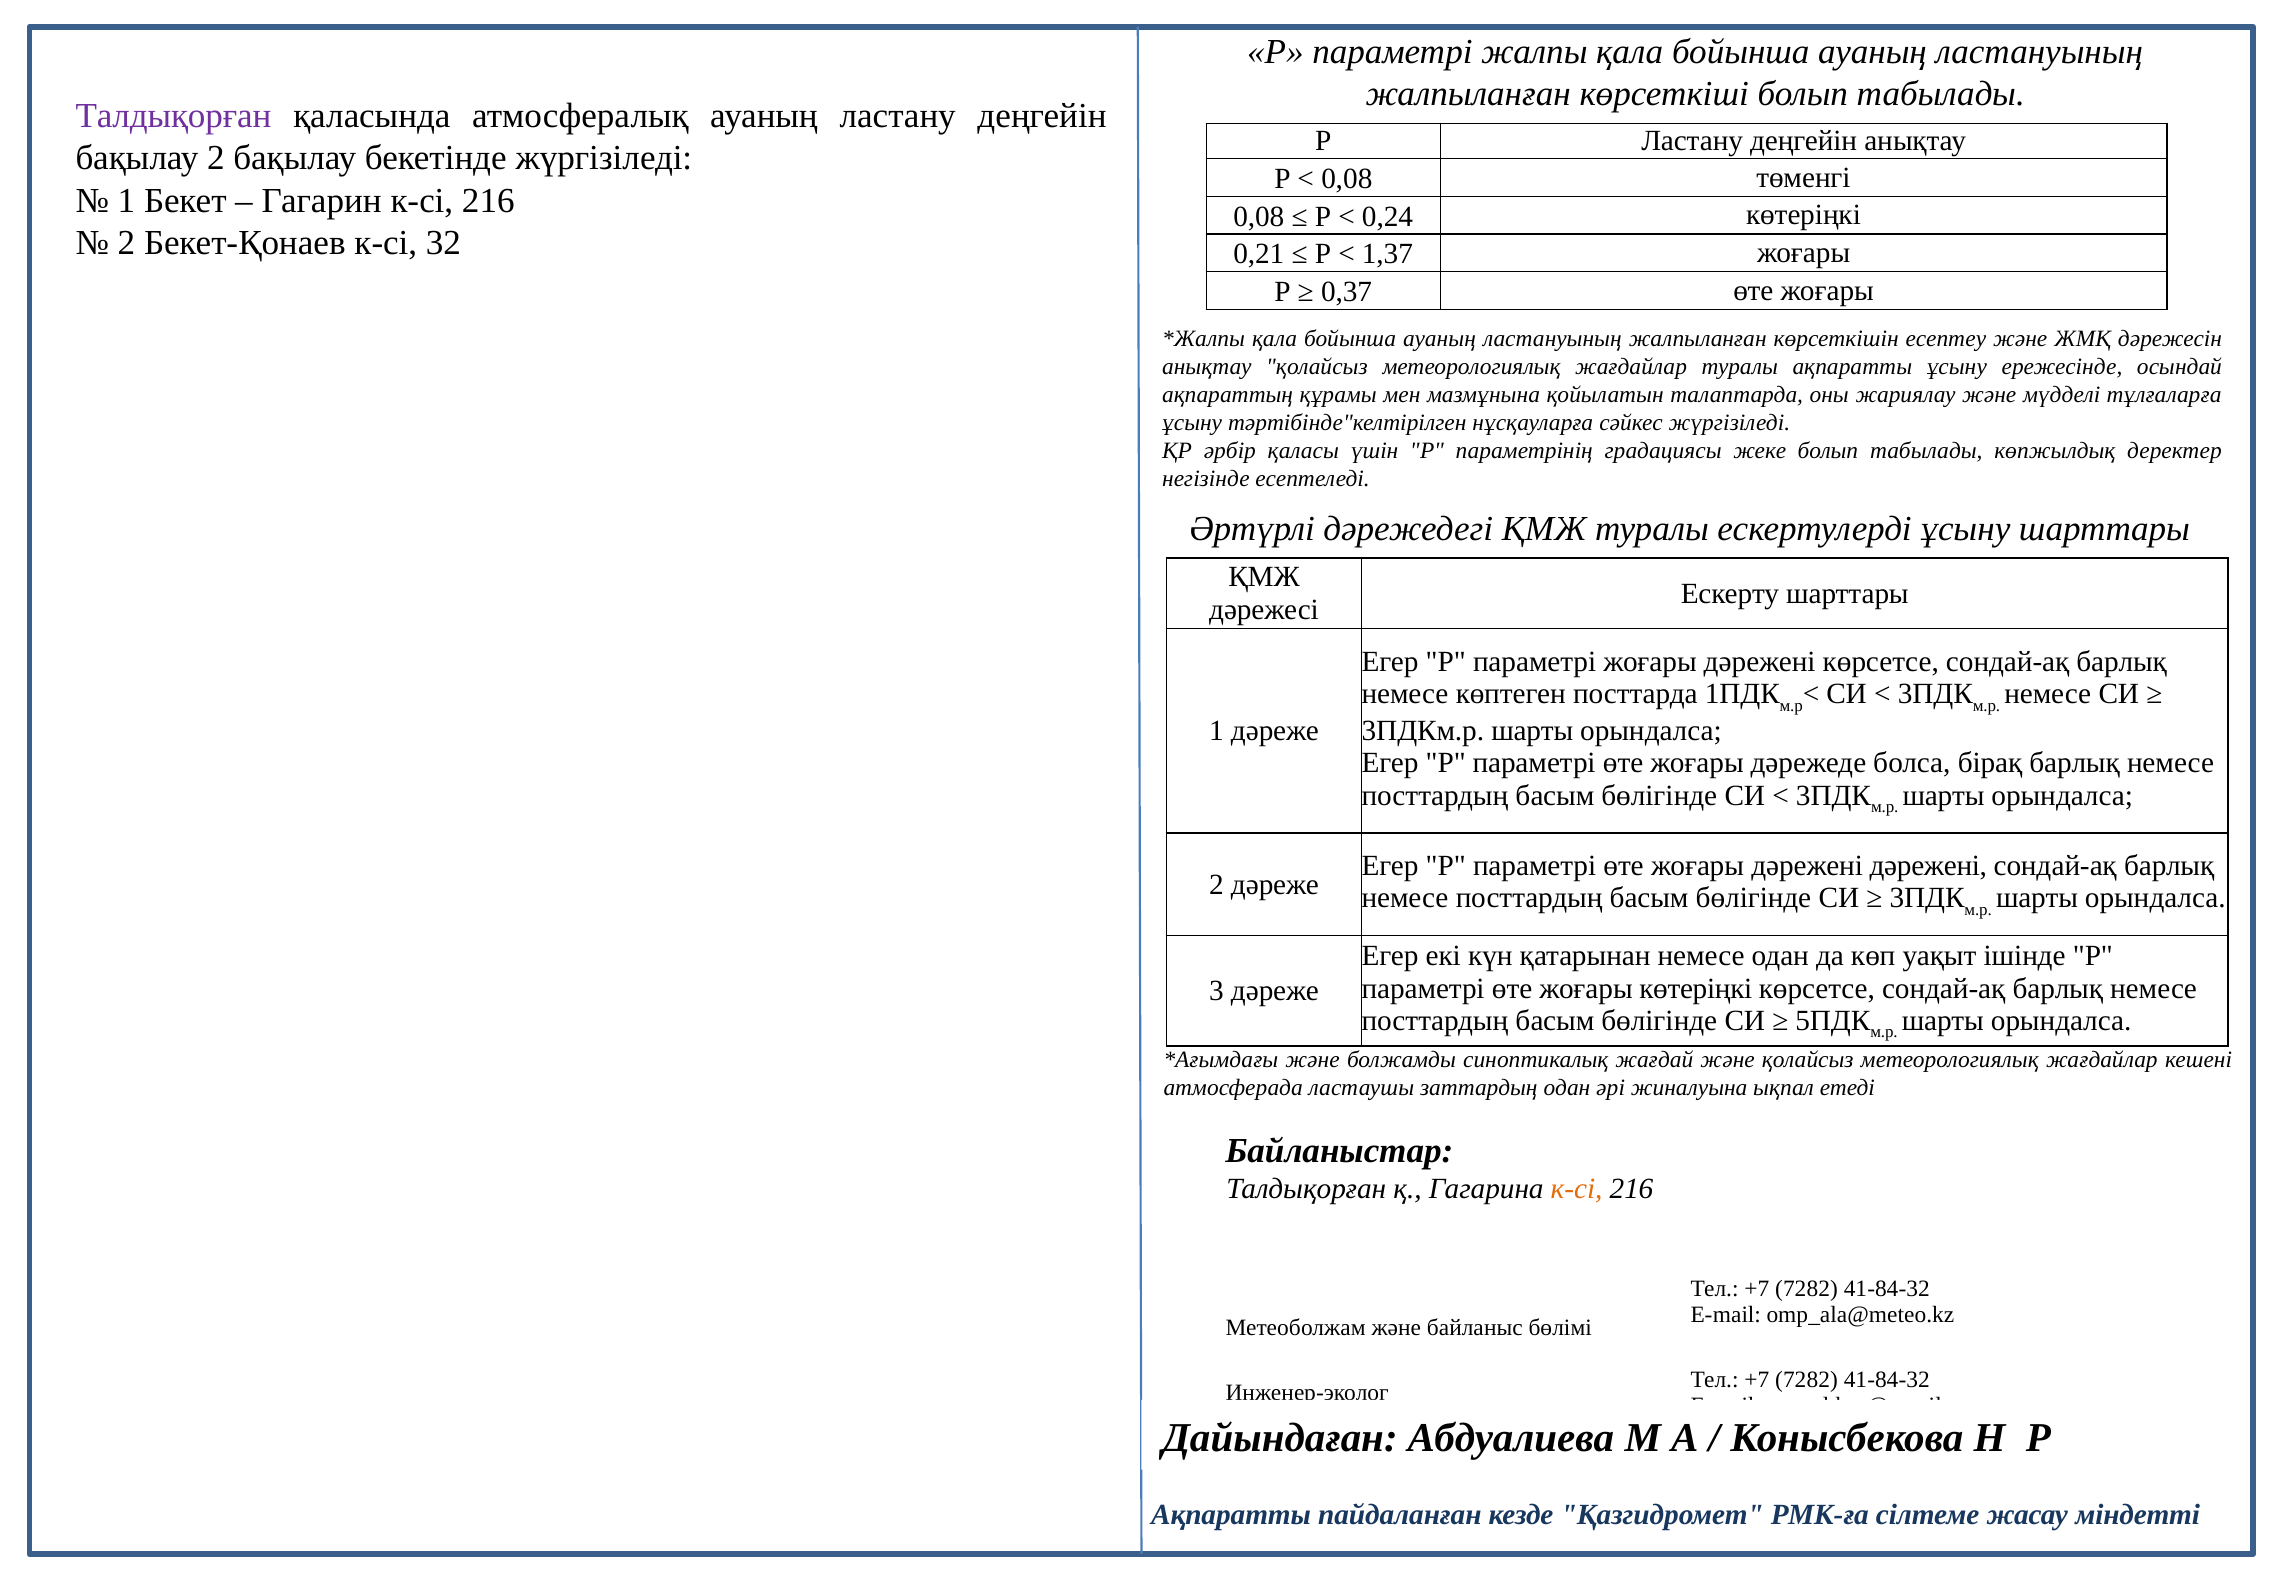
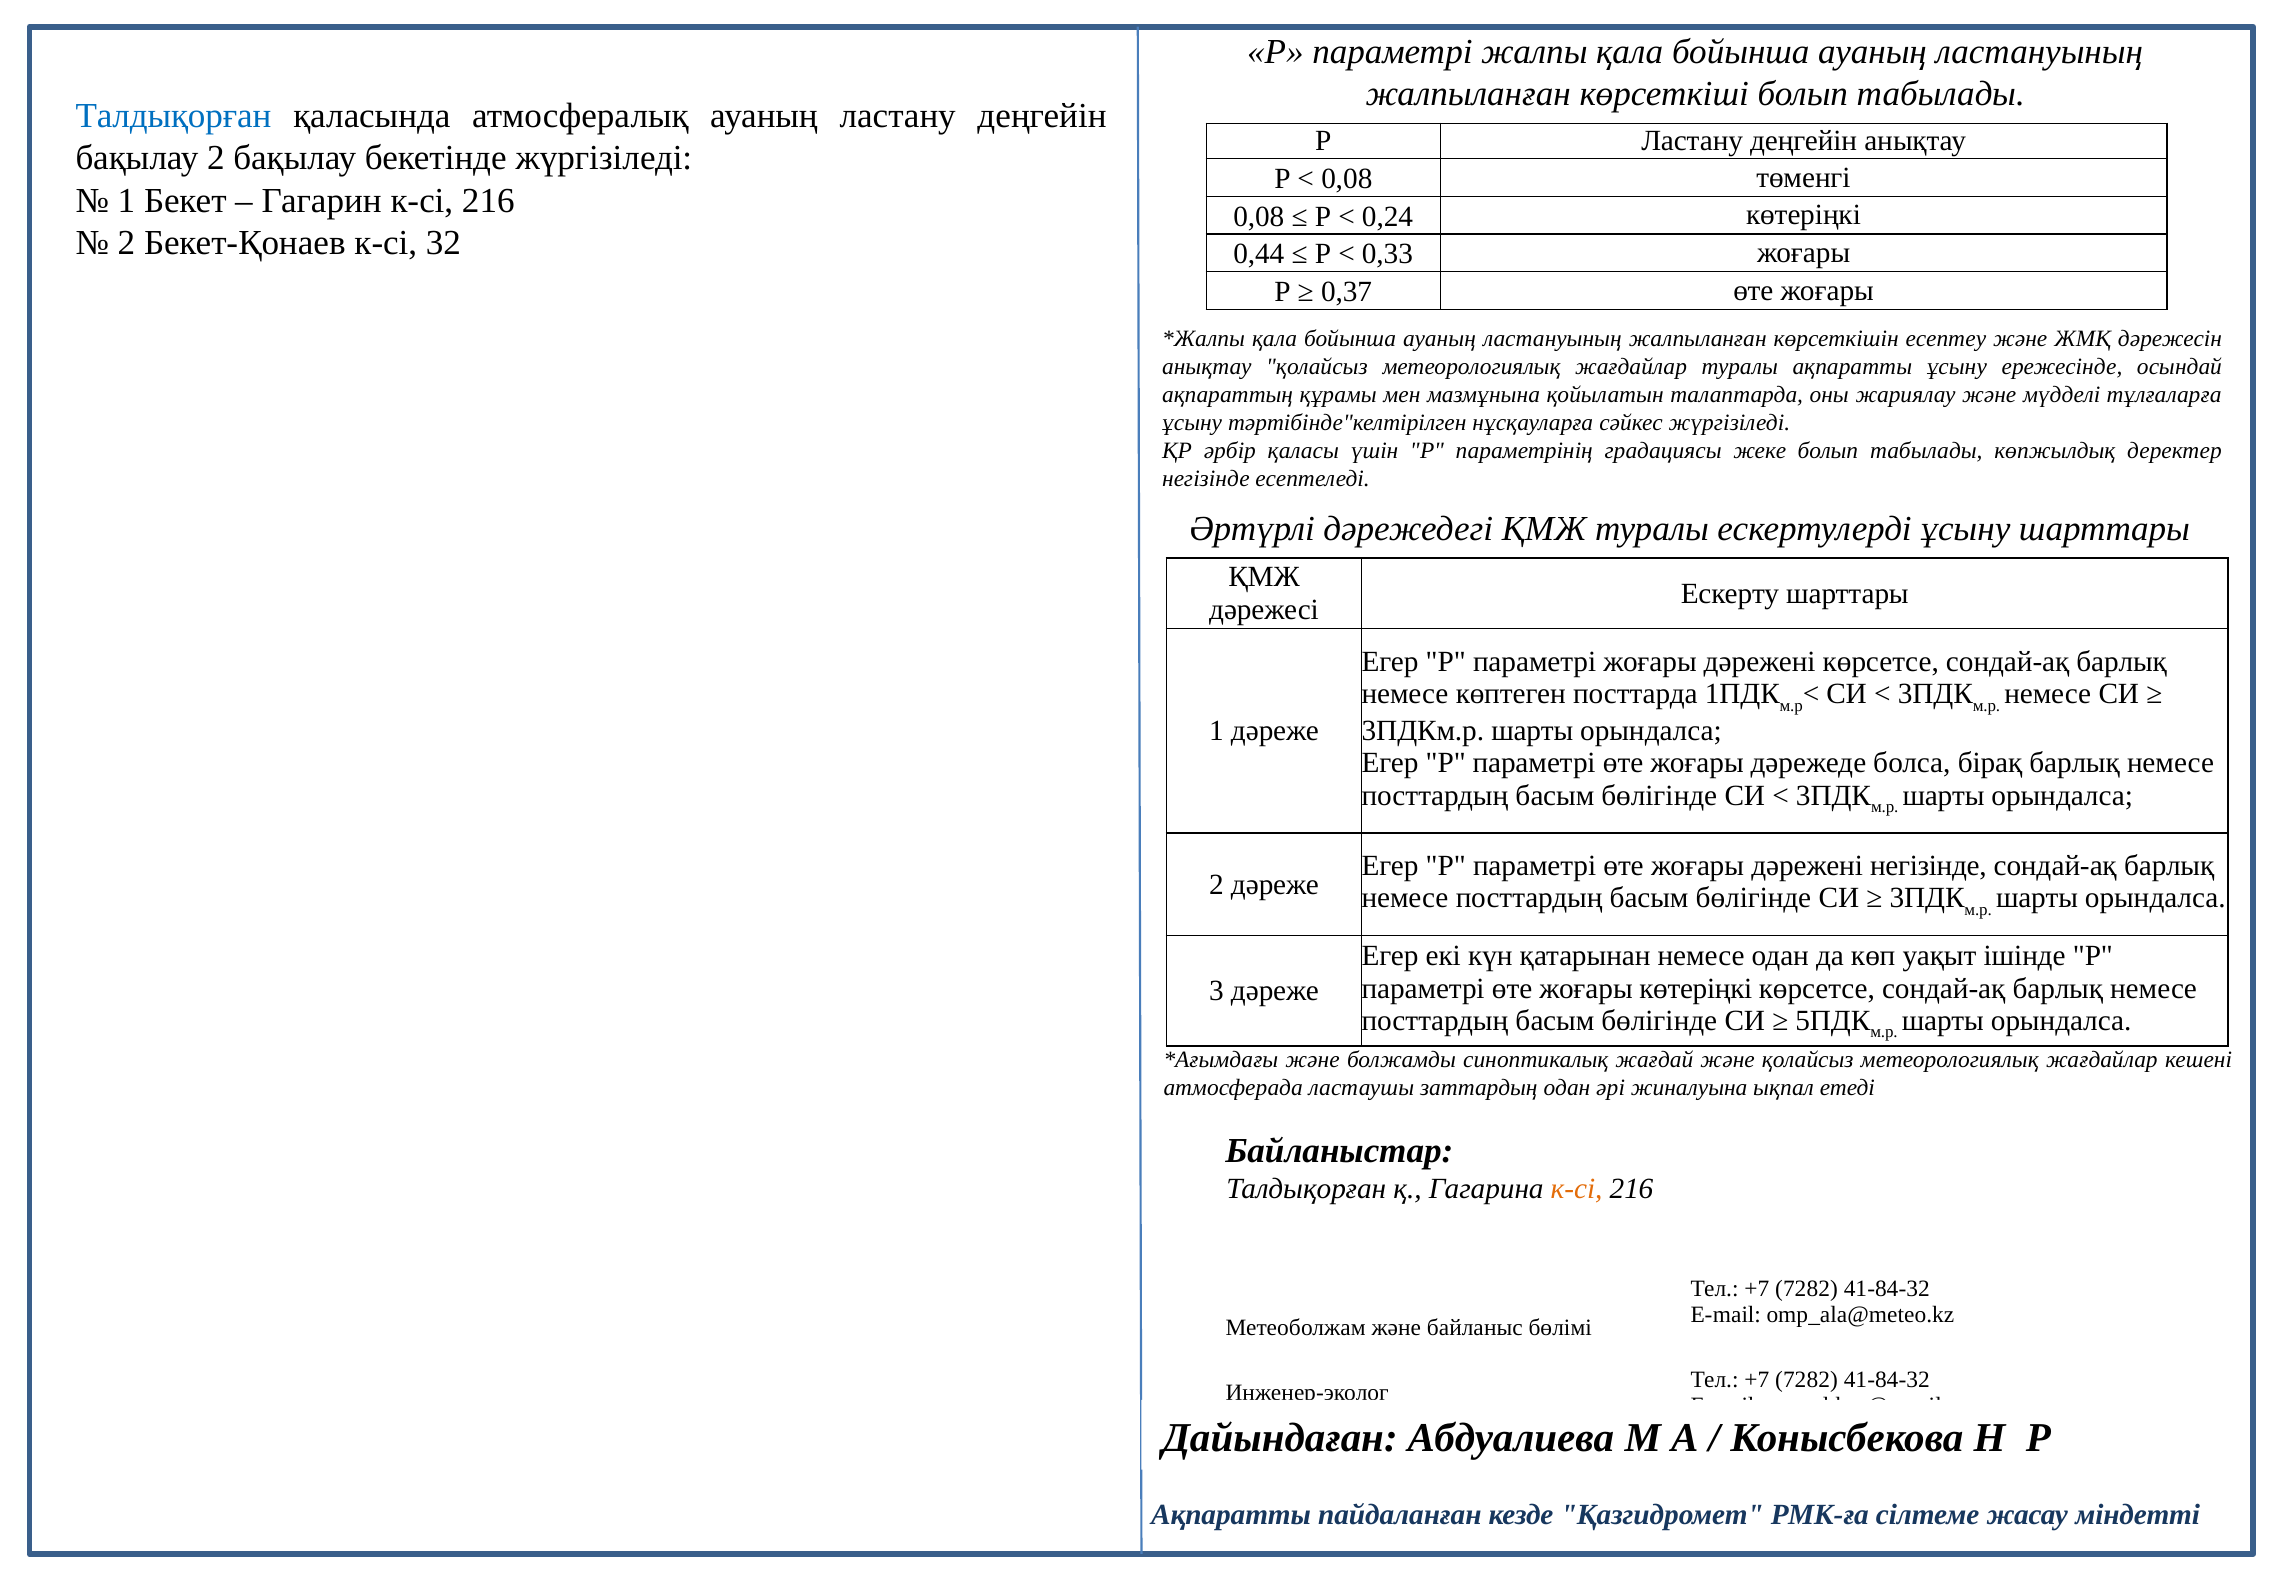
Талдықорған at (174, 116) colour: purple -> blue
0,21: 0,21 -> 0,44
1,37: 1,37 -> 0,33
дәрежені дәрежені: дәрежені -> негізінде
